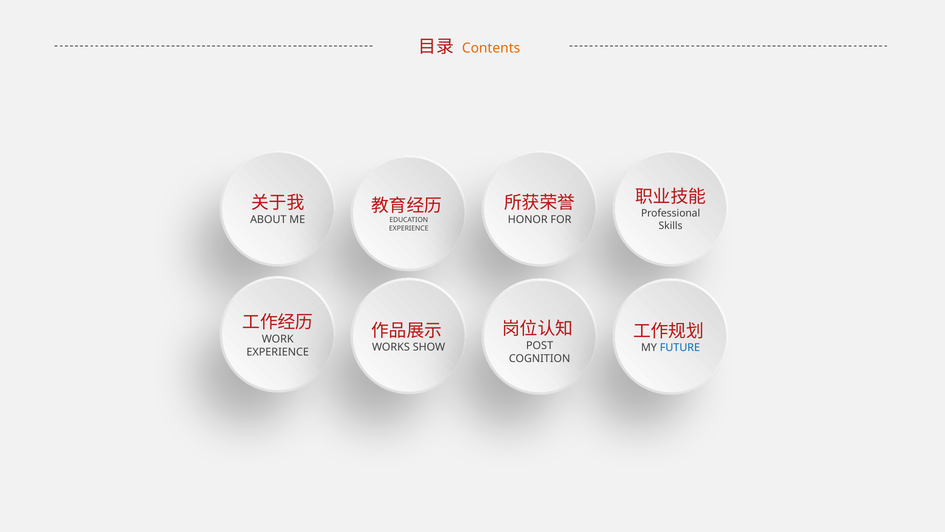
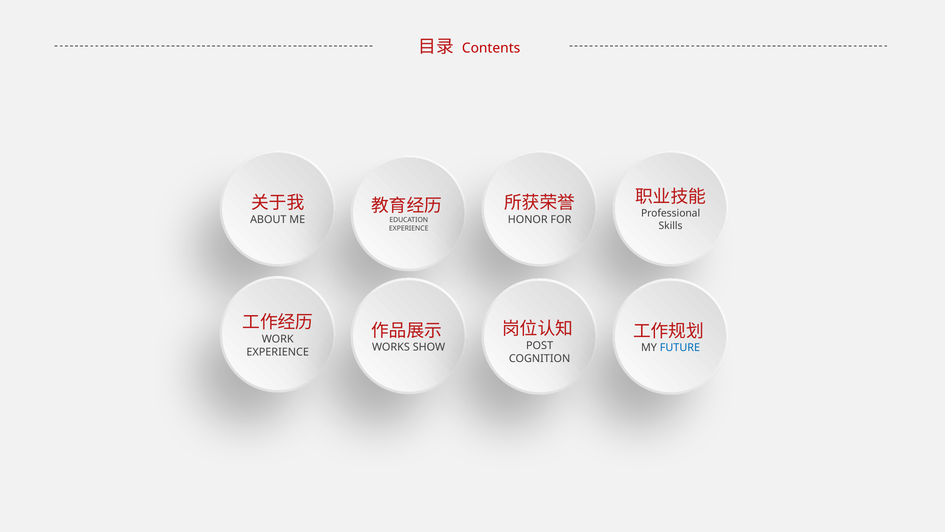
Contents colour: orange -> red
